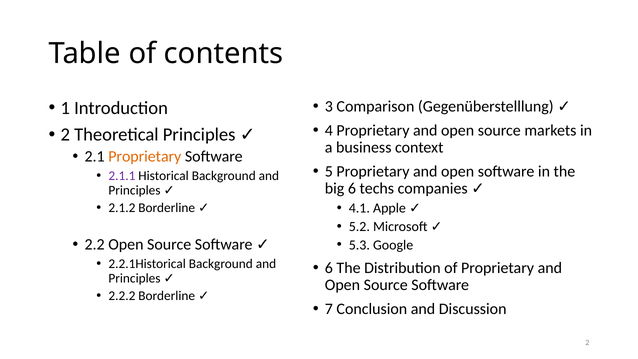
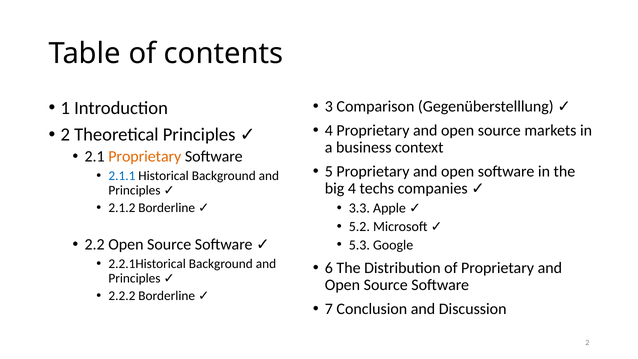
2.1.1 colour: purple -> blue
big 6: 6 -> 4
4.1: 4.1 -> 3.3
